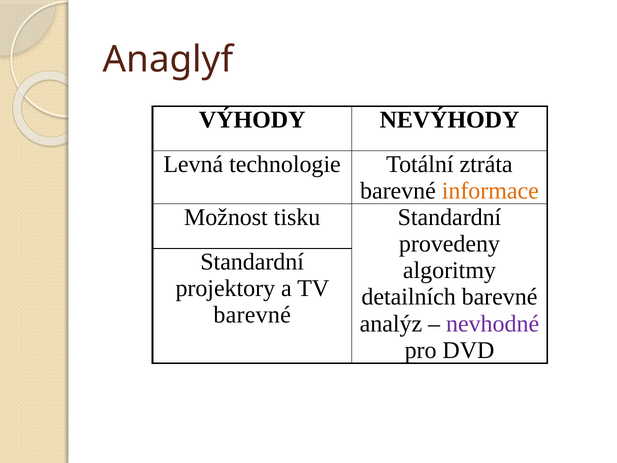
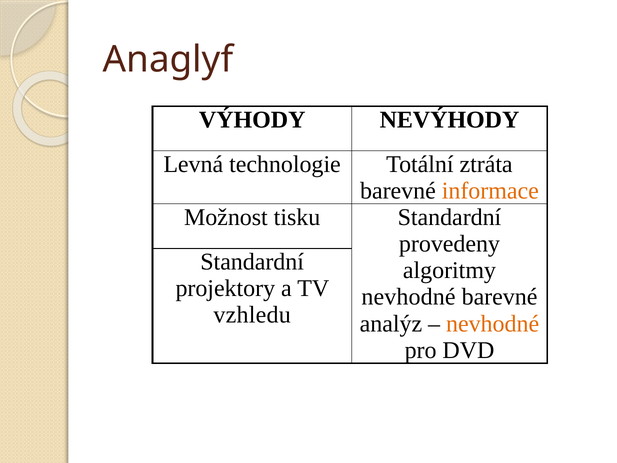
detailních at (409, 297): detailních -> nevhodné
barevné at (252, 315): barevné -> vzhledu
nevhodné at (493, 323) colour: purple -> orange
